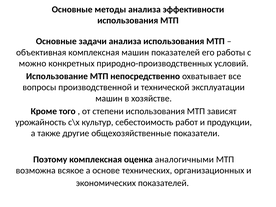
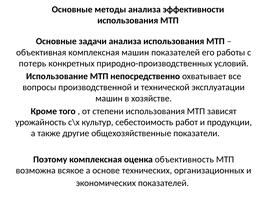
можно: можно -> потерь
аналогичными: аналогичными -> объективность
